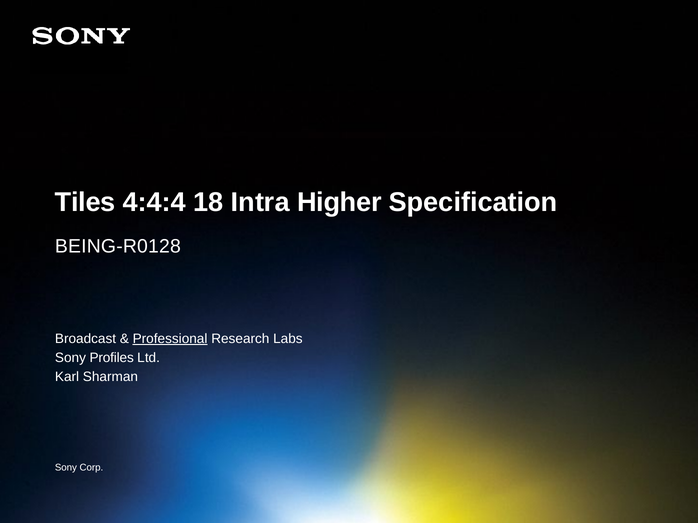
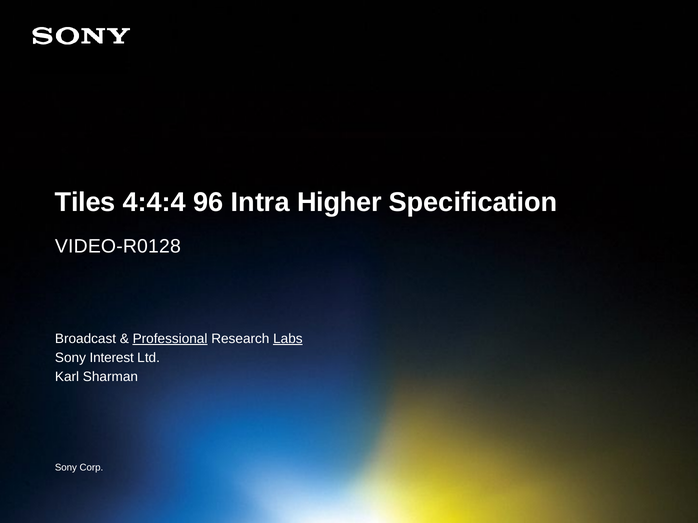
18: 18 -> 96
BEING-R0128: BEING-R0128 -> VIDEO-R0128
Labs underline: none -> present
Profiles: Profiles -> Interest
